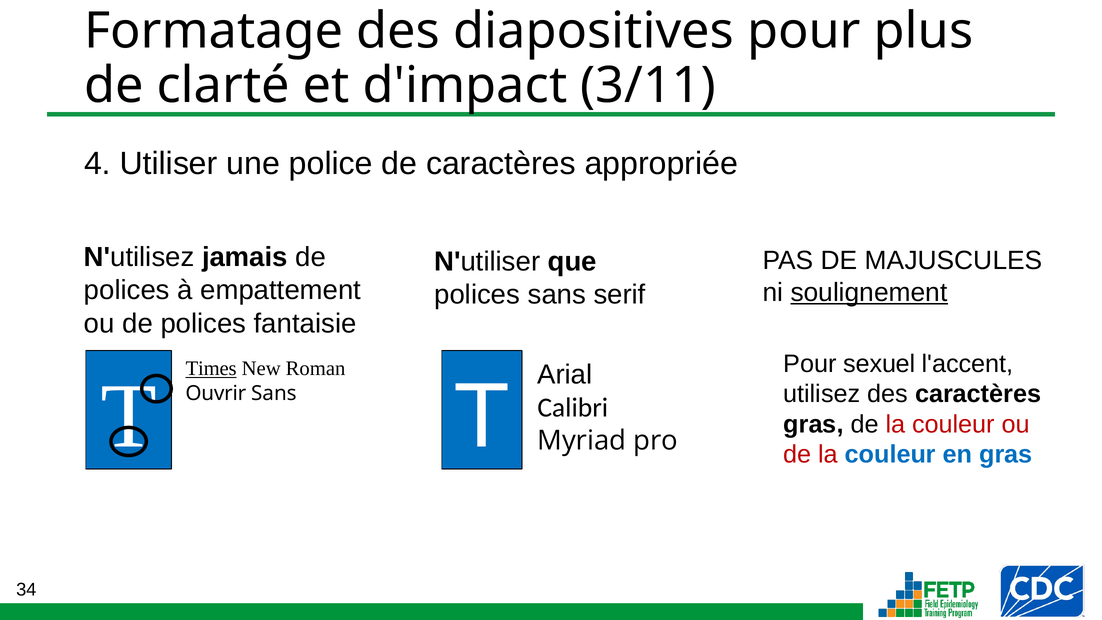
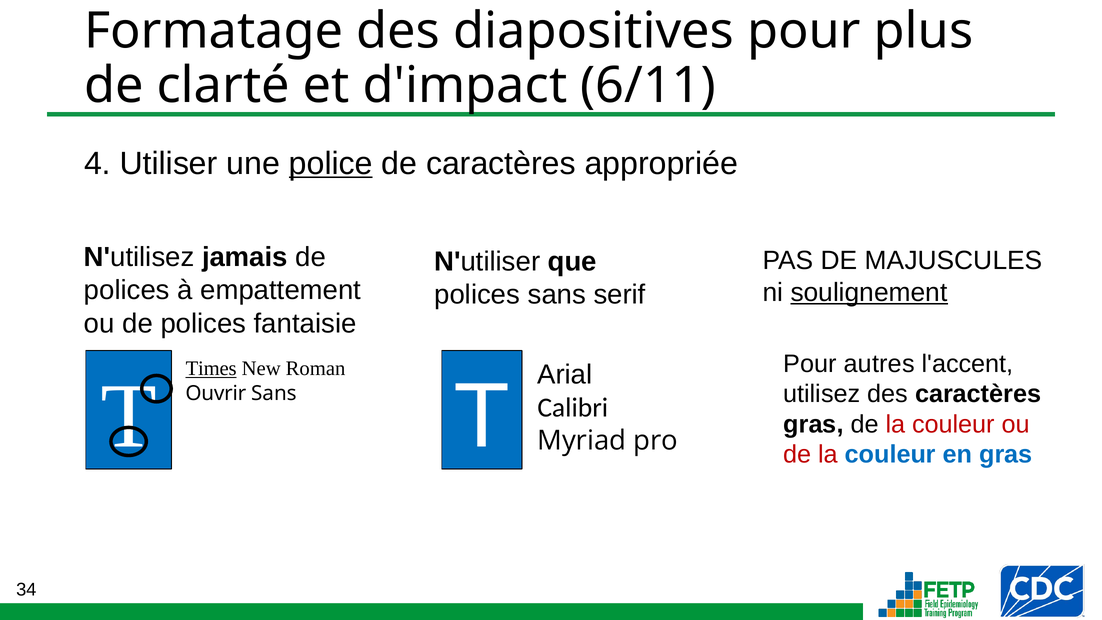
3/11: 3/11 -> 6/11
police underline: none -> present
sexuel: sexuel -> autres
